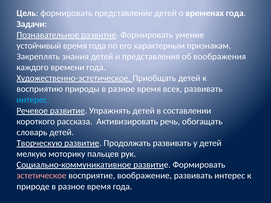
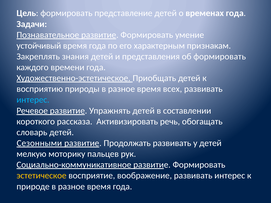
об воображения: воображения -> формировать
Творческую: Творческую -> Сезонными
эстетическое colour: pink -> yellow
